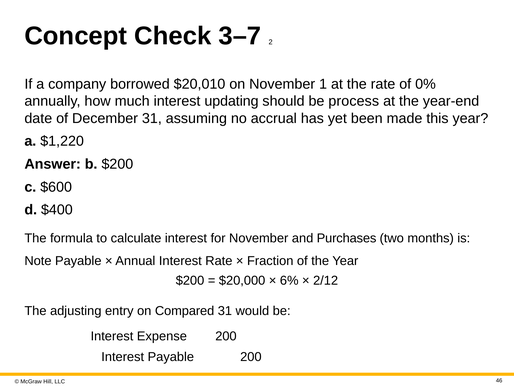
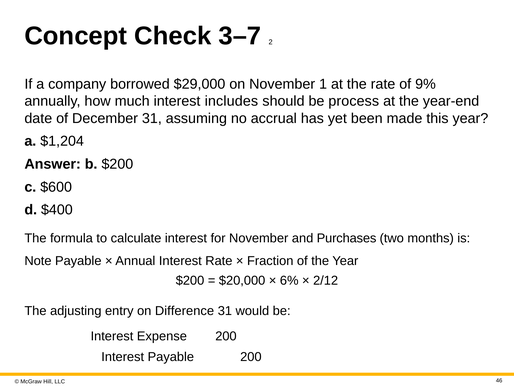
$20,010: $20,010 -> $29,000
0%: 0% -> 9%
updating: updating -> includes
$1,220: $1,220 -> $1,204
Compared: Compared -> Difference
